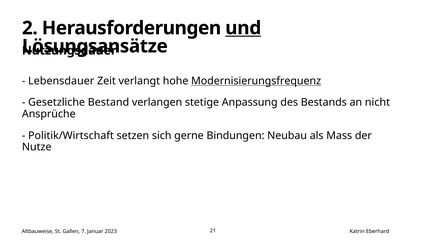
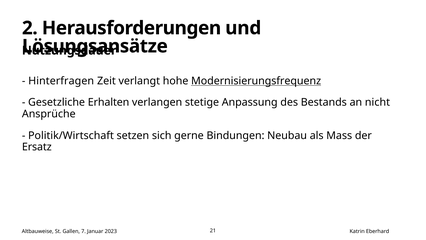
und underline: present -> none
Lebensdauer: Lebensdauer -> Hinterfragen
Bestand: Bestand -> Erhalten
Nutze: Nutze -> Ersatz
